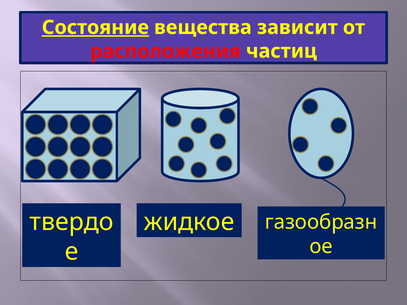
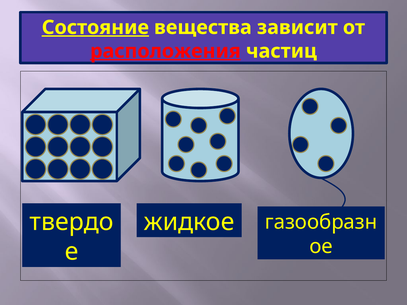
расположения underline: none -> present
